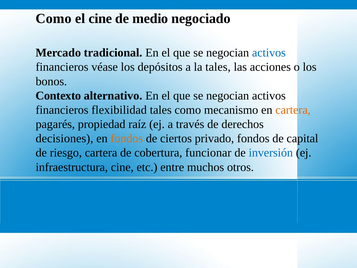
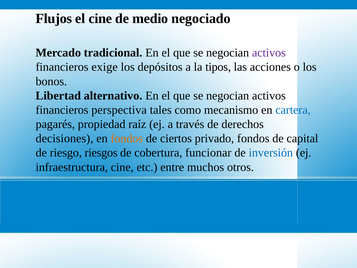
Como at (54, 19): Como -> Flujos
activos at (269, 53) colour: blue -> purple
véase: véase -> exige
la tales: tales -> tipos
Contexto: Contexto -> Libertad
flexibilidad: flexibilidad -> perspectiva
cartera at (293, 110) colour: orange -> blue
riesgo cartera: cartera -> riesgos
